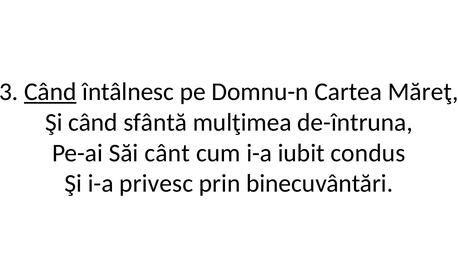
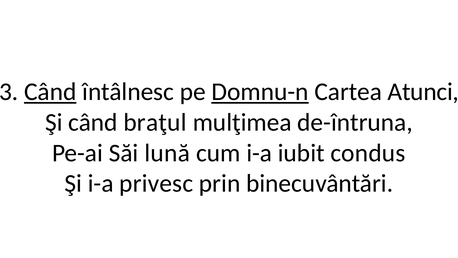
Domnu-n underline: none -> present
Măreţ: Măreţ -> Atunci
sfântă: sfântă -> braţul
cânt: cânt -> lună
